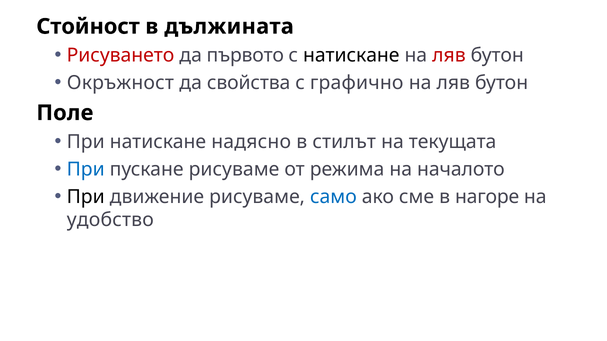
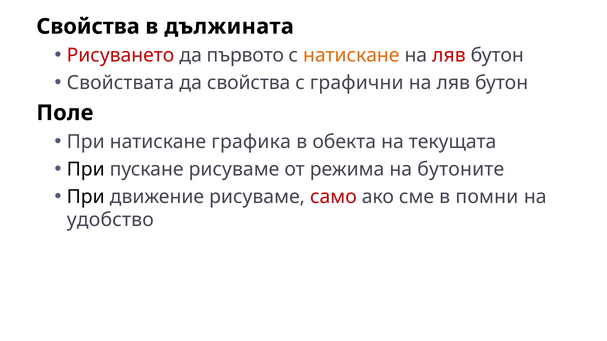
Стойност at (88, 27): Стойност -> Свойства
натискане at (351, 55) colour: black -> orange
Окръжност: Окръжност -> Свойствата
графично: графично -> графични
надясно: надясно -> графика
стилът: стилът -> обекта
При at (86, 169) colour: blue -> black
началото: началото -> бутоните
само colour: blue -> red
нагоре: нагоре -> помни
